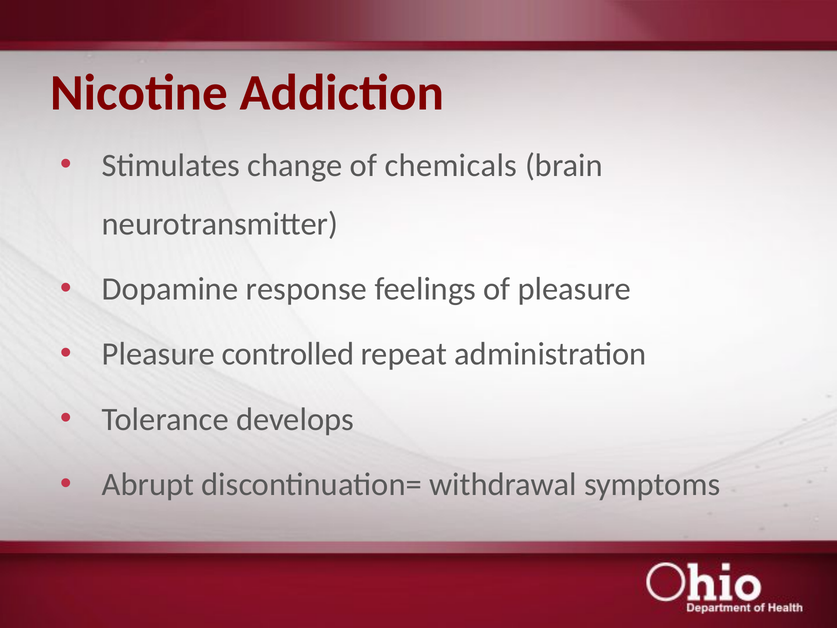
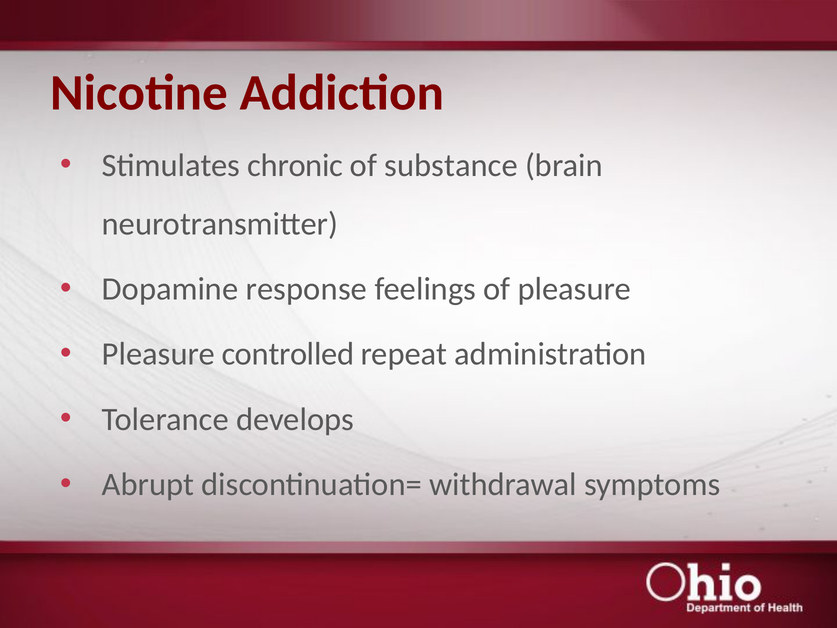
change: change -> chronic
chemicals: chemicals -> substance
